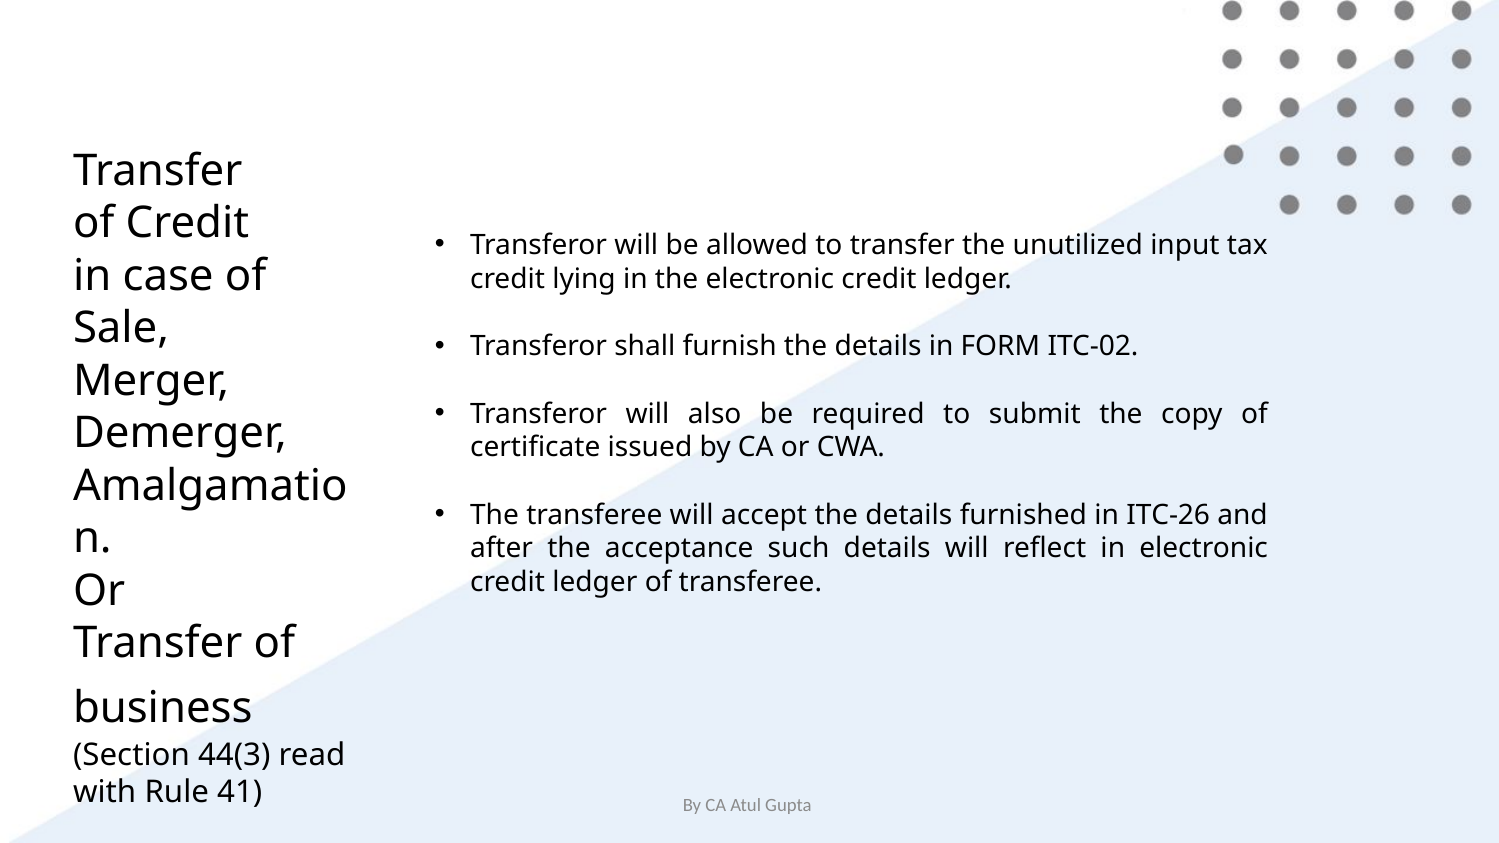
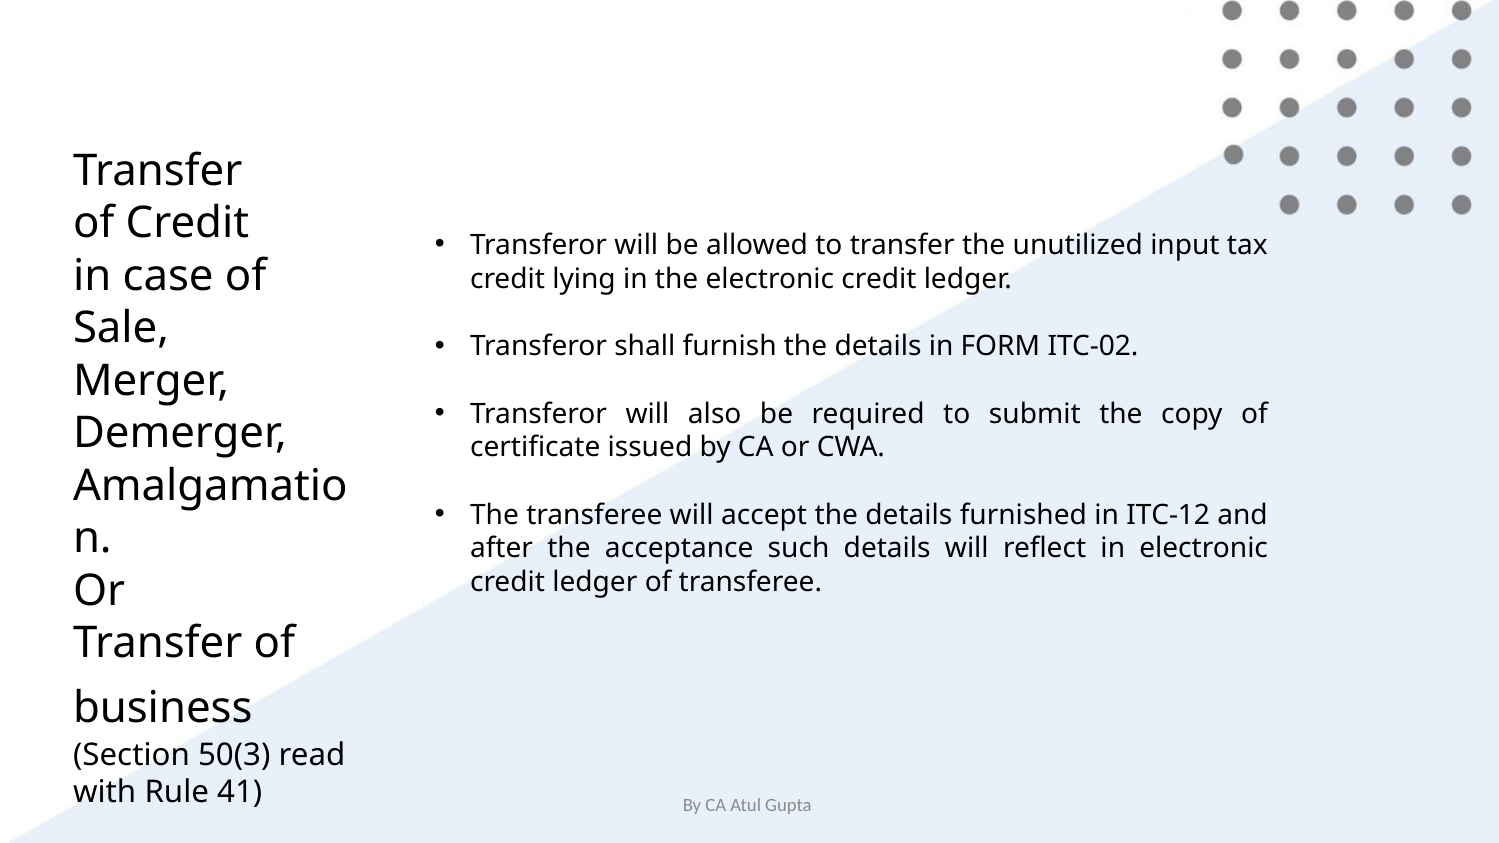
ITC-26: ITC-26 -> ITC-12
44(3: 44(3 -> 50(3
